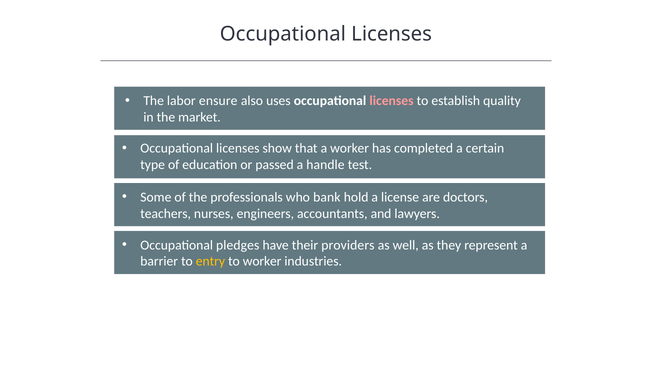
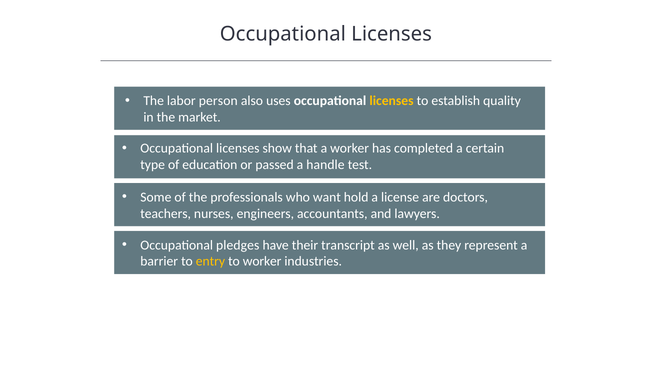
ensure: ensure -> person
licenses at (392, 101) colour: pink -> yellow
bank: bank -> want
providers: providers -> transcript
